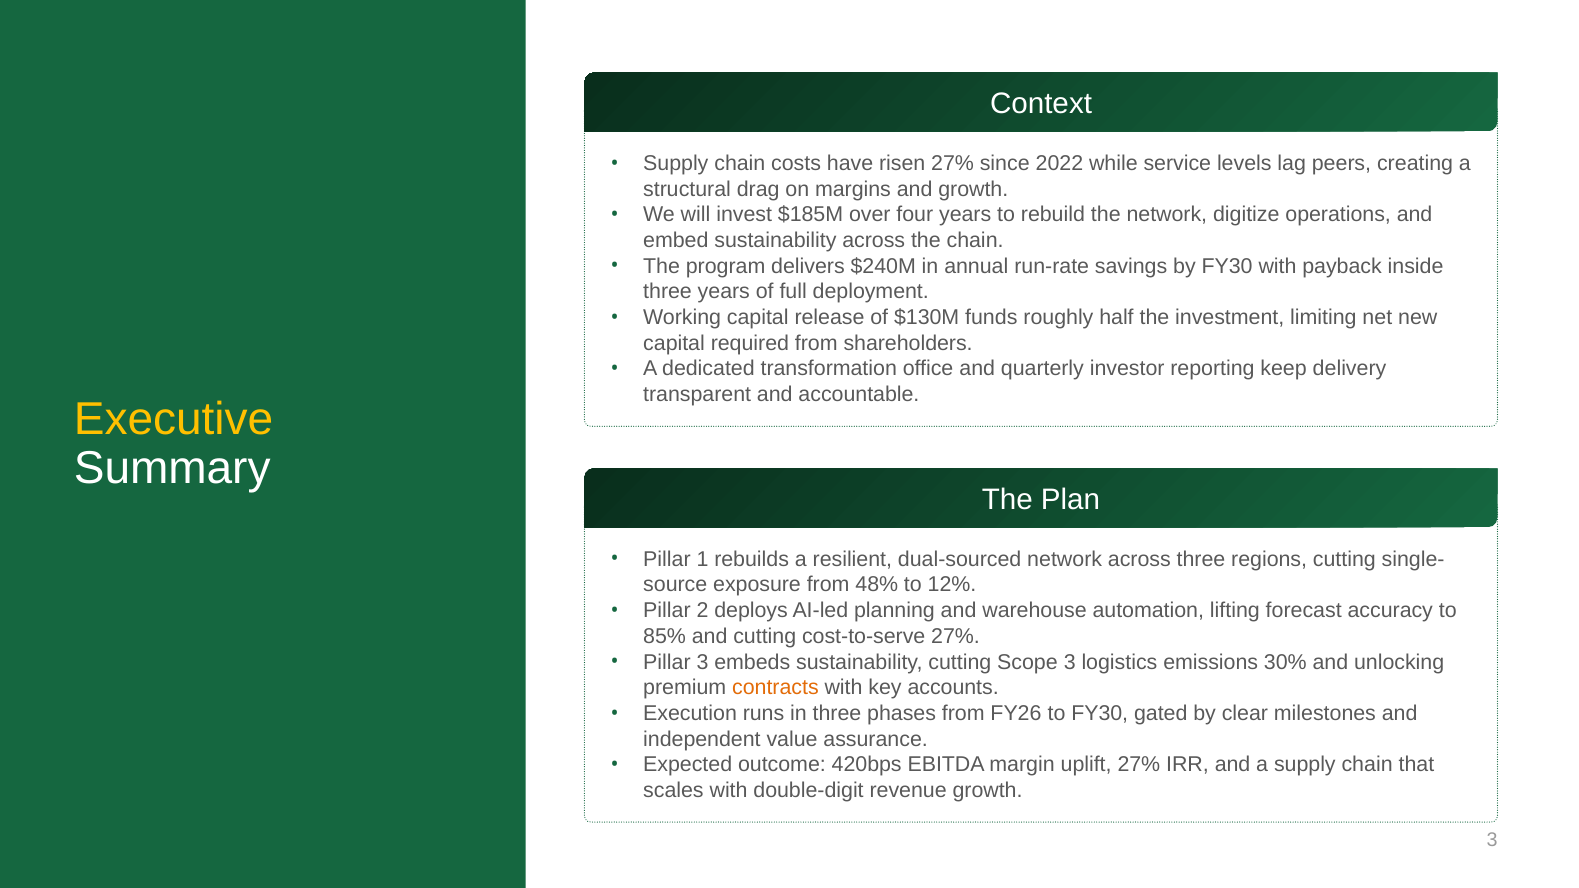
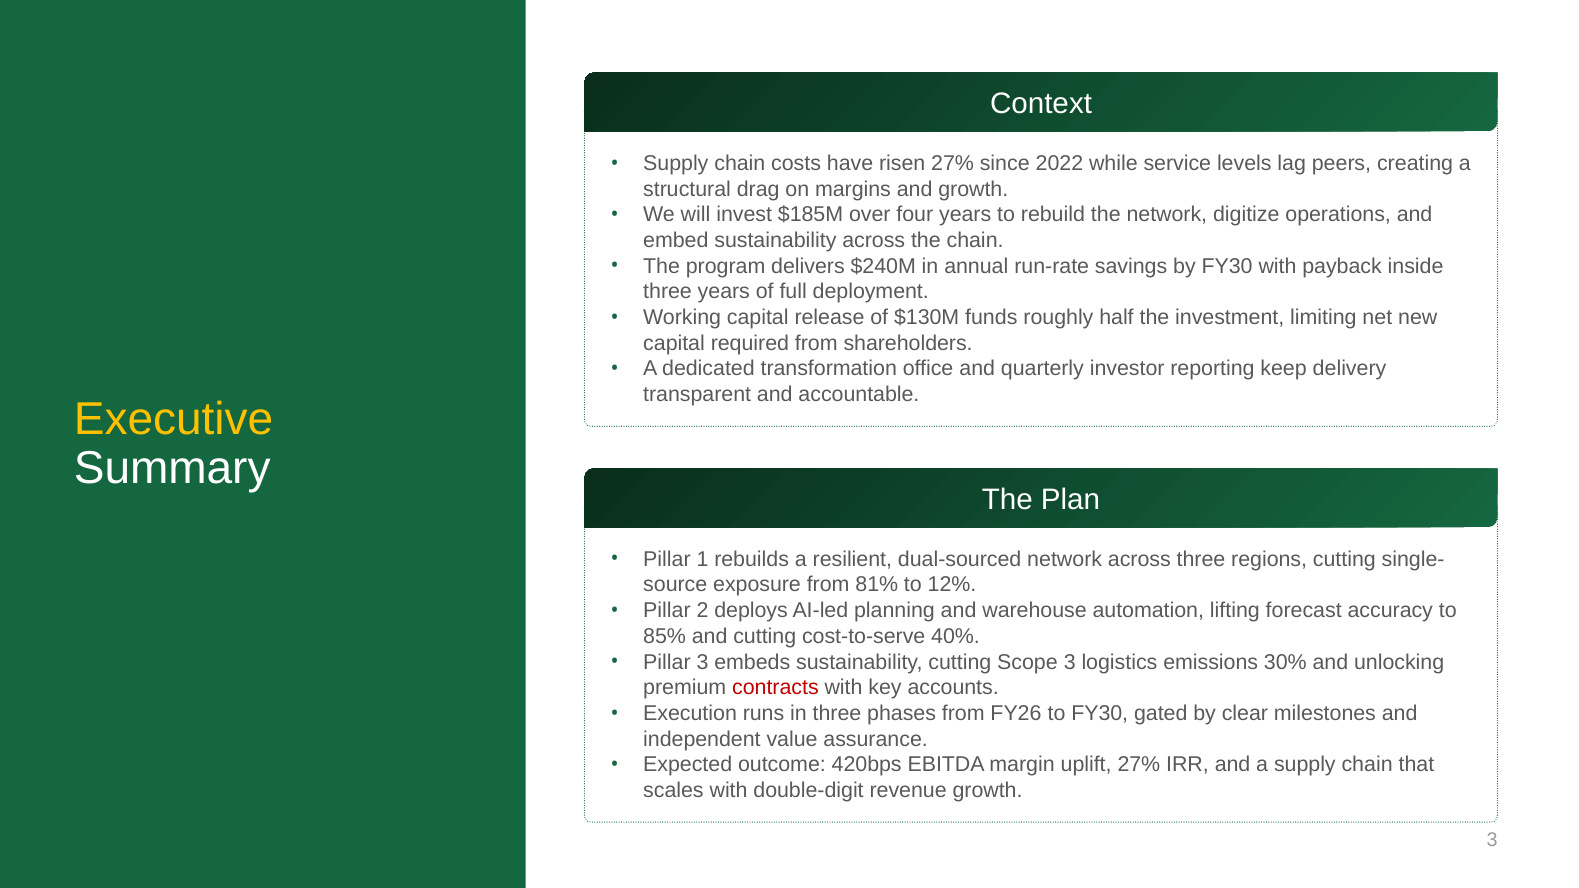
48%: 48% -> 81%
cost-to-serve 27%: 27% -> 40%
contracts colour: orange -> red
